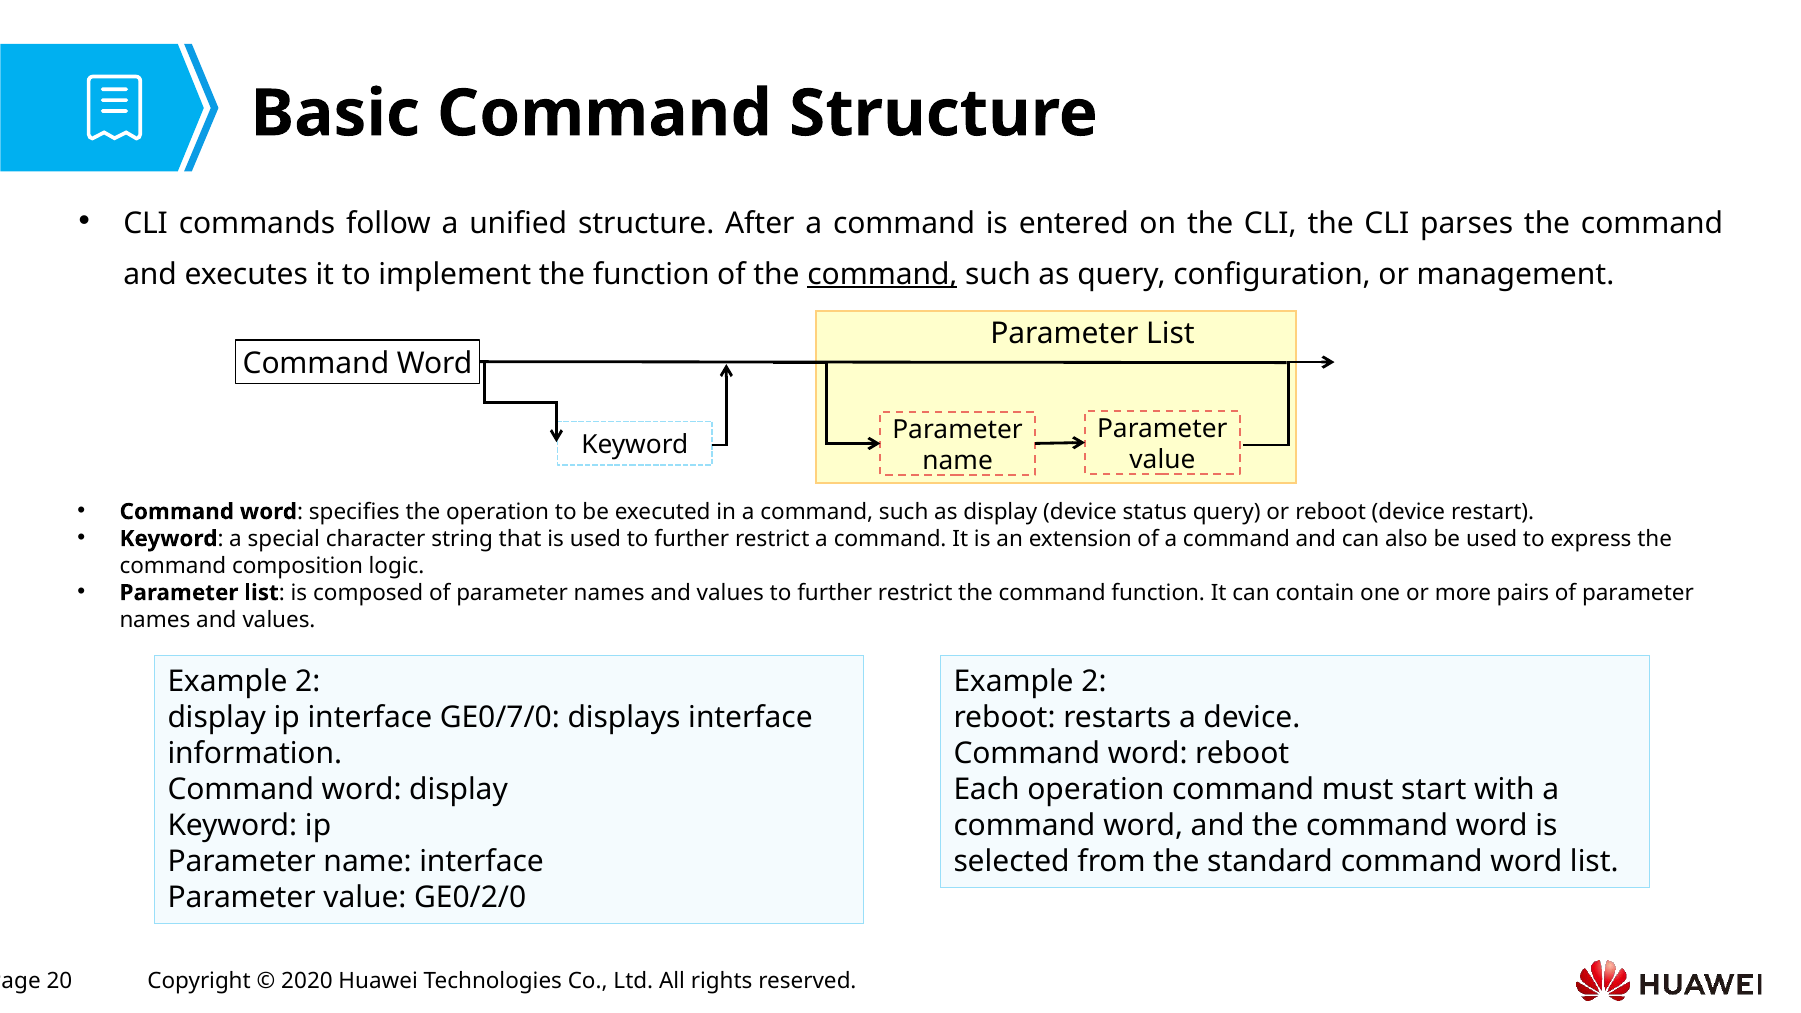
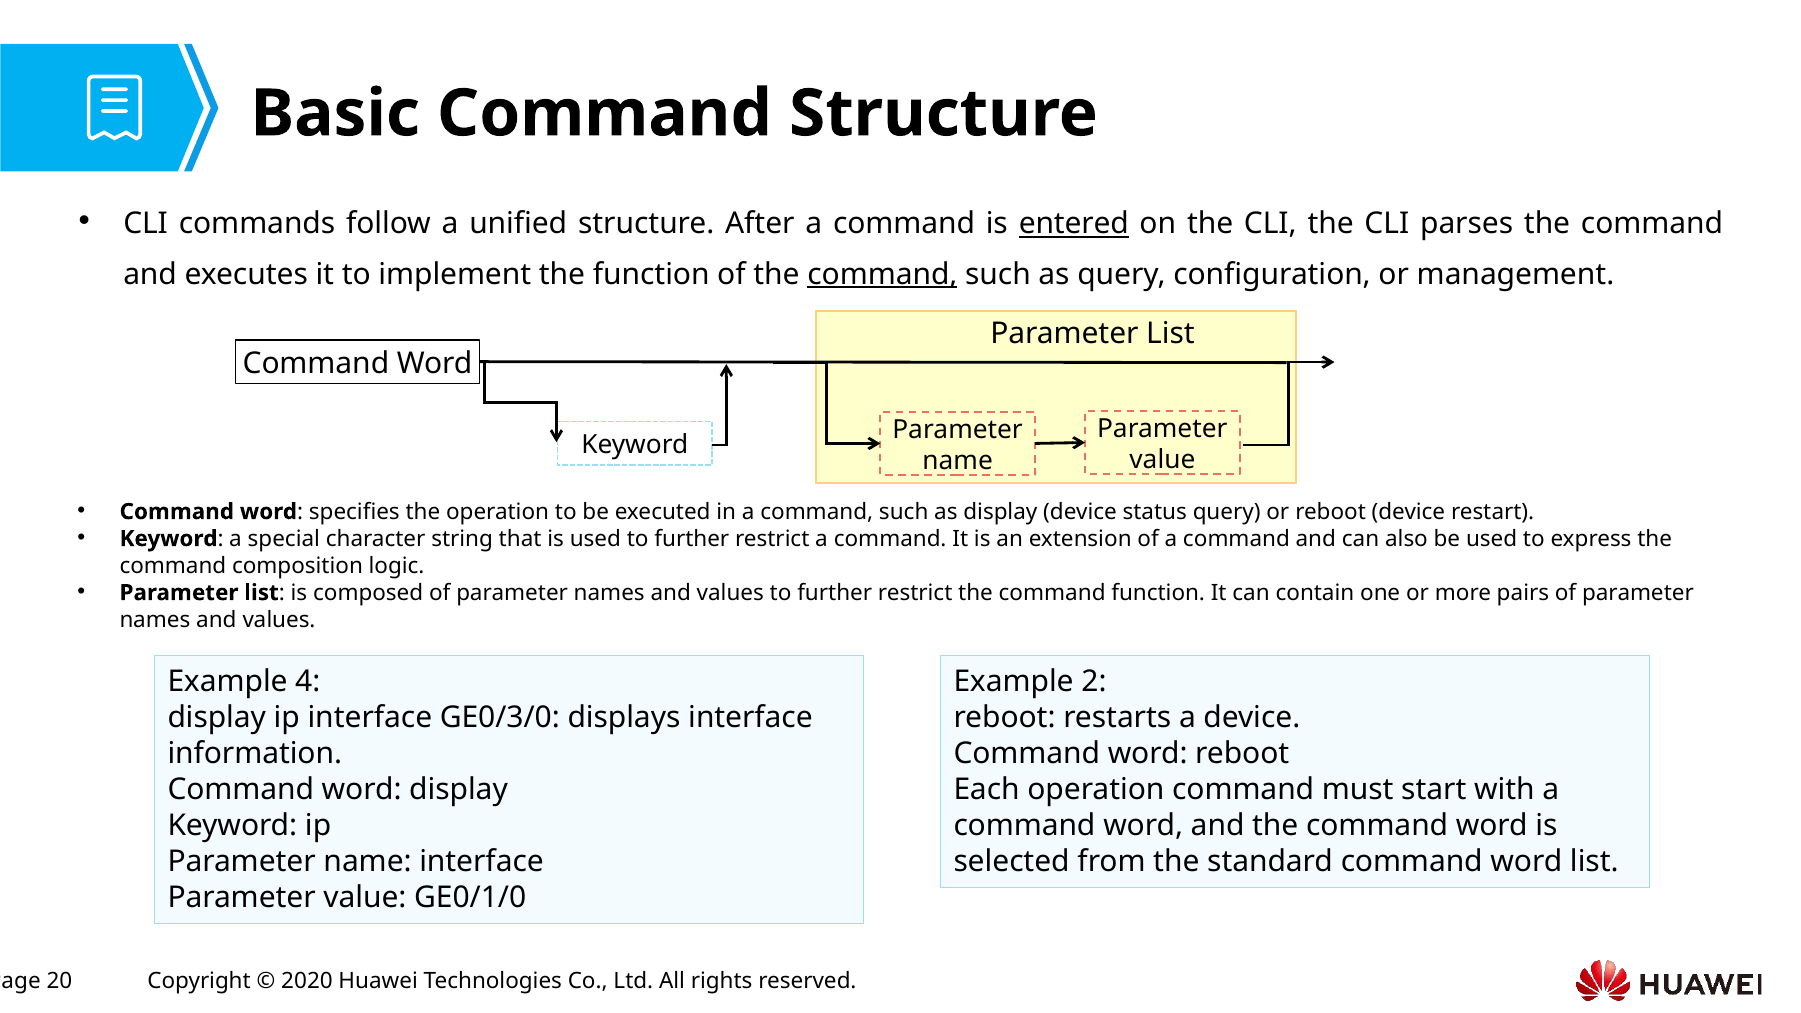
entered underline: none -> present
2 at (308, 682): 2 -> 4
GE0/7/0: GE0/7/0 -> GE0/3/0
GE0/2/0: GE0/2/0 -> GE0/1/0
